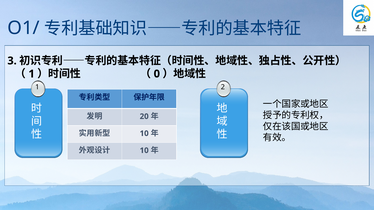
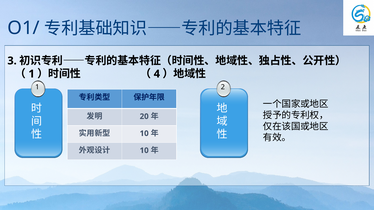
0: 0 -> 4
